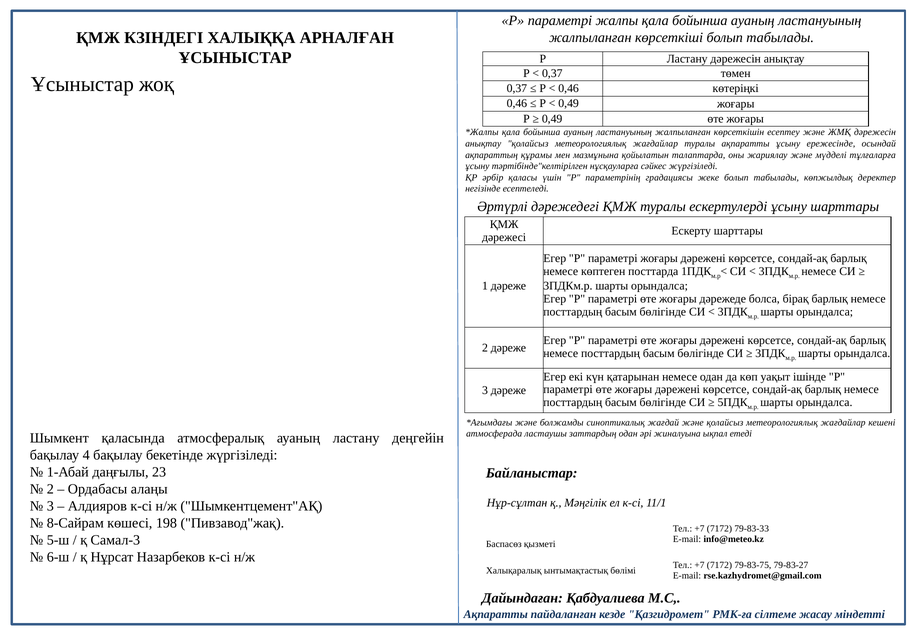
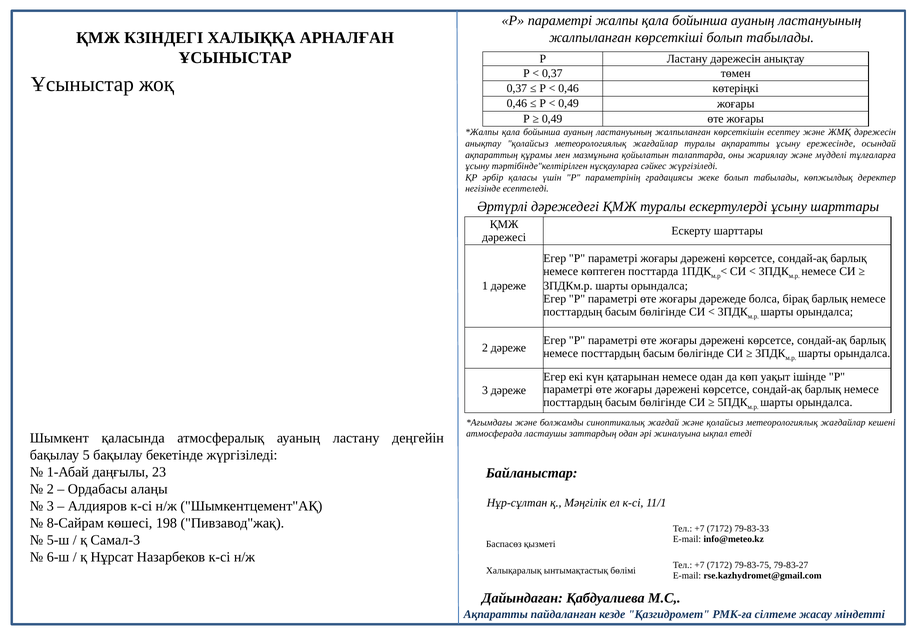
4: 4 -> 5
